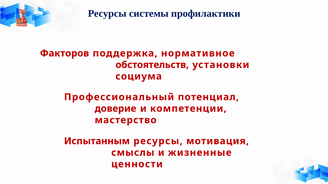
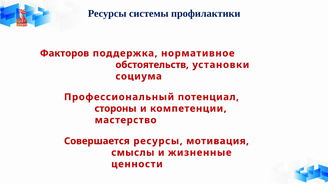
доверие: доверие -> стороны
Испытанным: Испытанным -> Совершается
